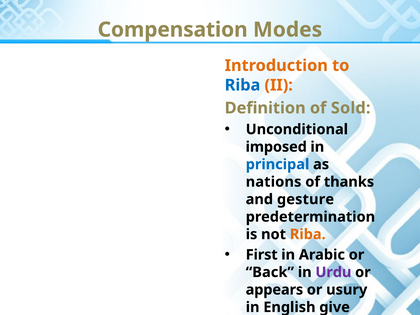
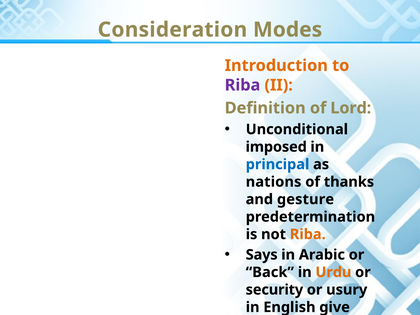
Compensation: Compensation -> Consideration
Riba at (243, 85) colour: blue -> purple
Sold: Sold -> Lord
First: First -> Says
Urdu colour: purple -> orange
appears: appears -> security
